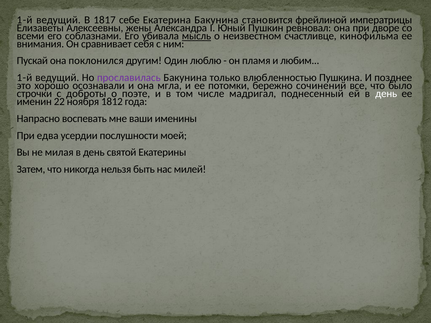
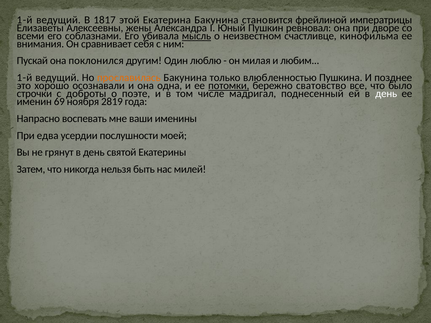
себе: себе -> этой
пламя: пламя -> милая
прославилась colour: purple -> orange
мгла: мгла -> одна
потомки underline: none -> present
сочинений: сочинений -> сватовство
22: 22 -> 69
1812: 1812 -> 2819
милая: милая -> грянут
